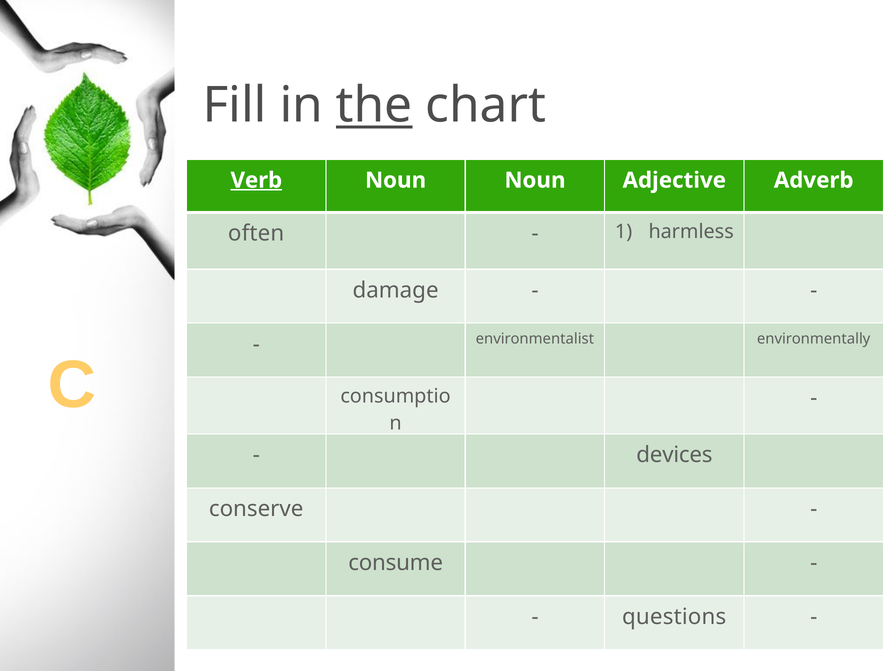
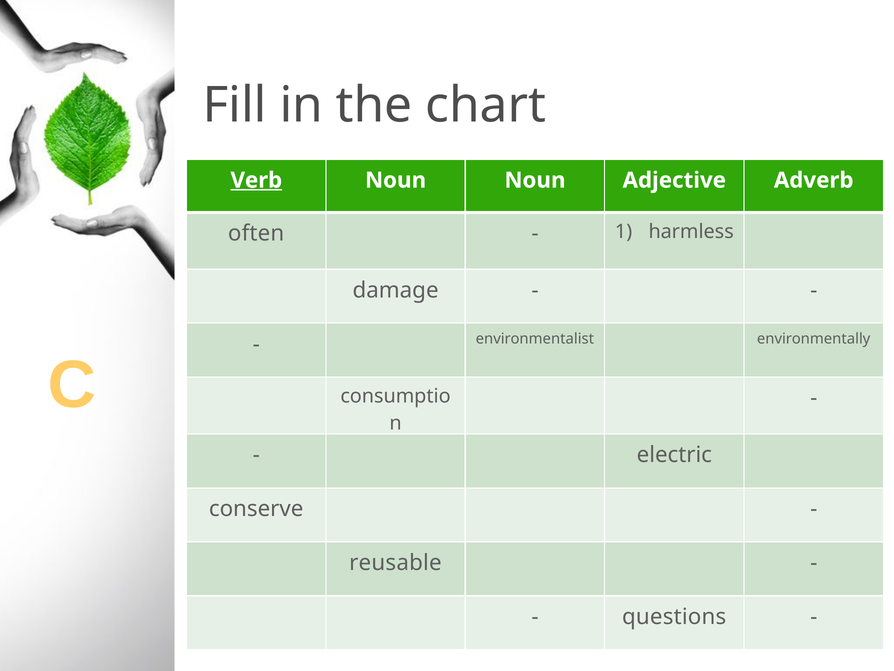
the underline: present -> none
devices: devices -> electric
consume: consume -> reusable
